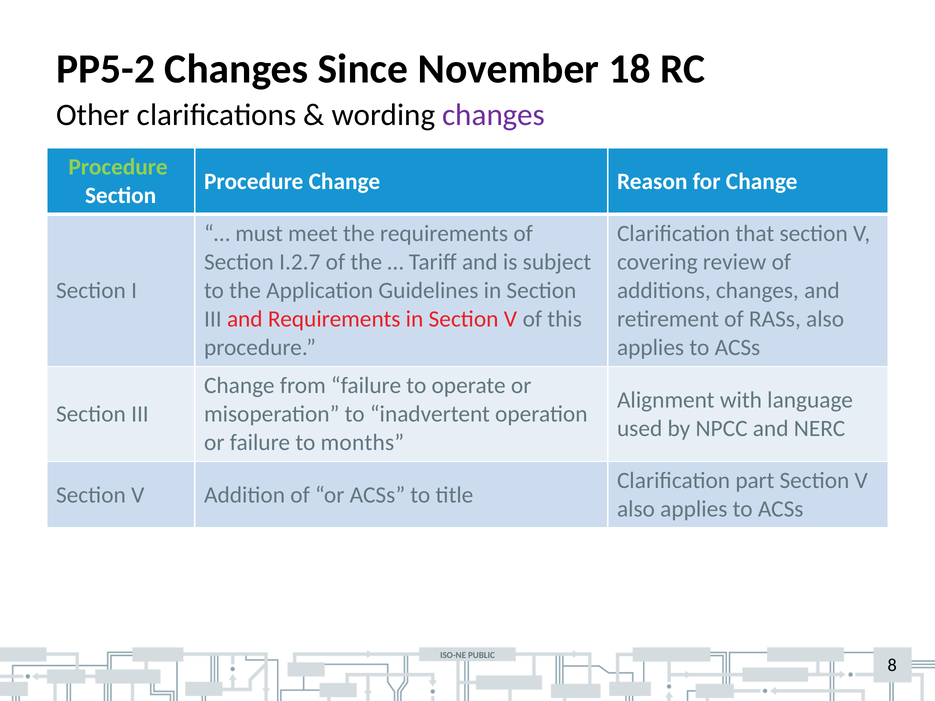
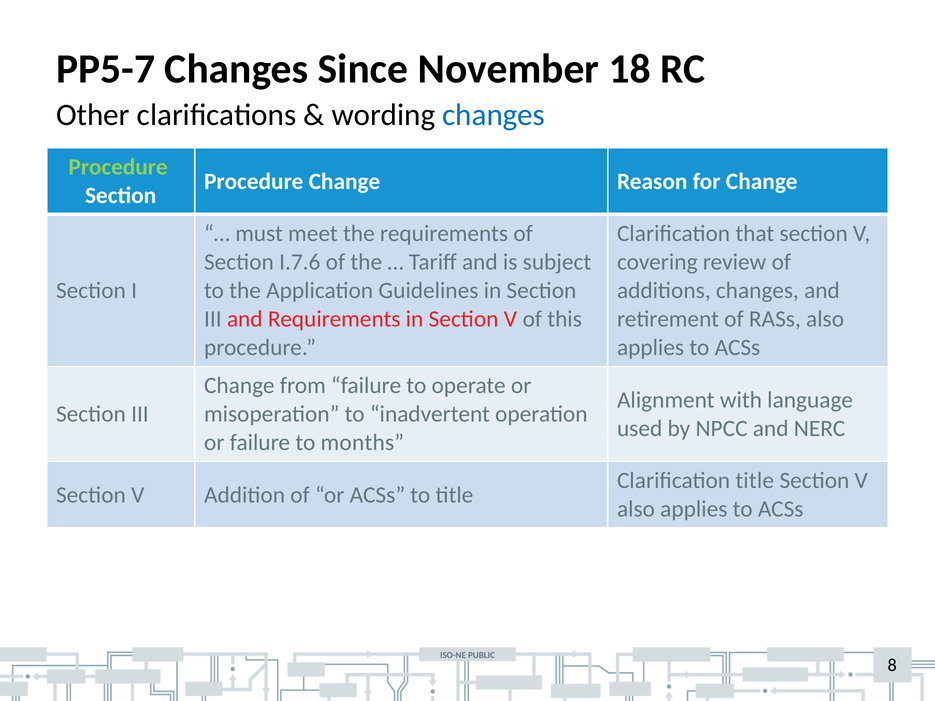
PP5-2: PP5-2 -> PP5-7
changes at (494, 115) colour: purple -> blue
I.2.7: I.2.7 -> I.7.6
Clarification part: part -> title
